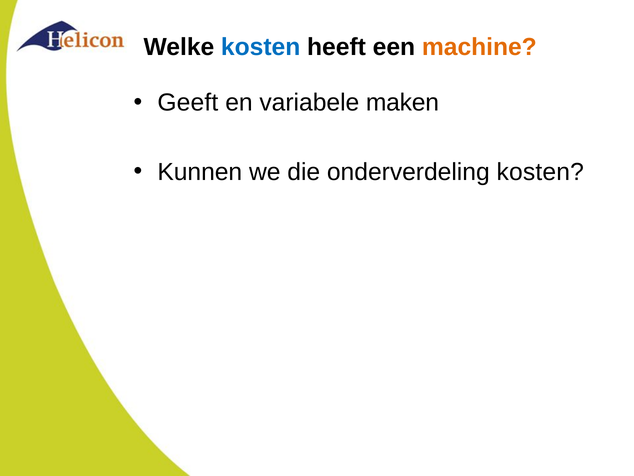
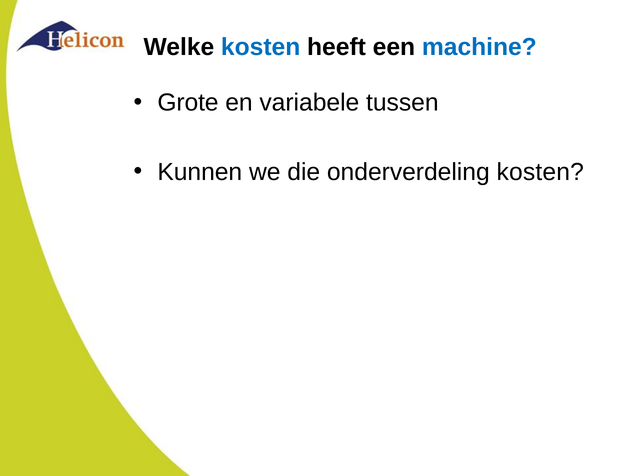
machine colour: orange -> blue
Geeft: Geeft -> Grote
maken: maken -> tussen
